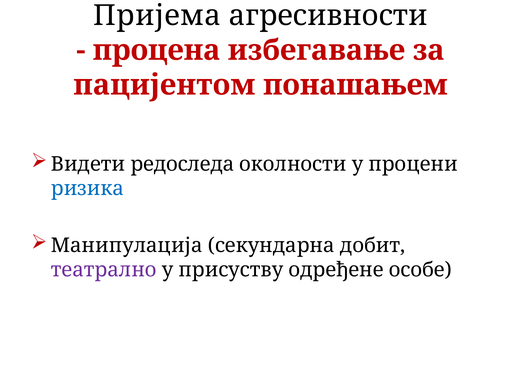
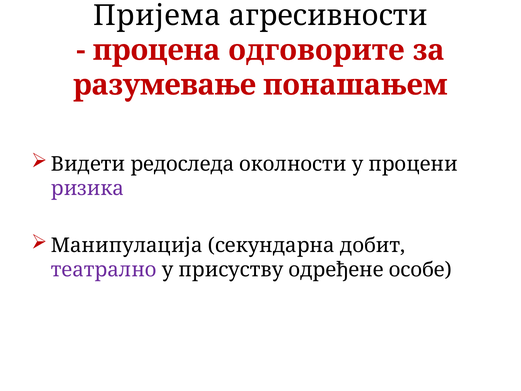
избегавање: избегавање -> одговорите
пацијентом: пацијентом -> разумевање
ризика colour: blue -> purple
